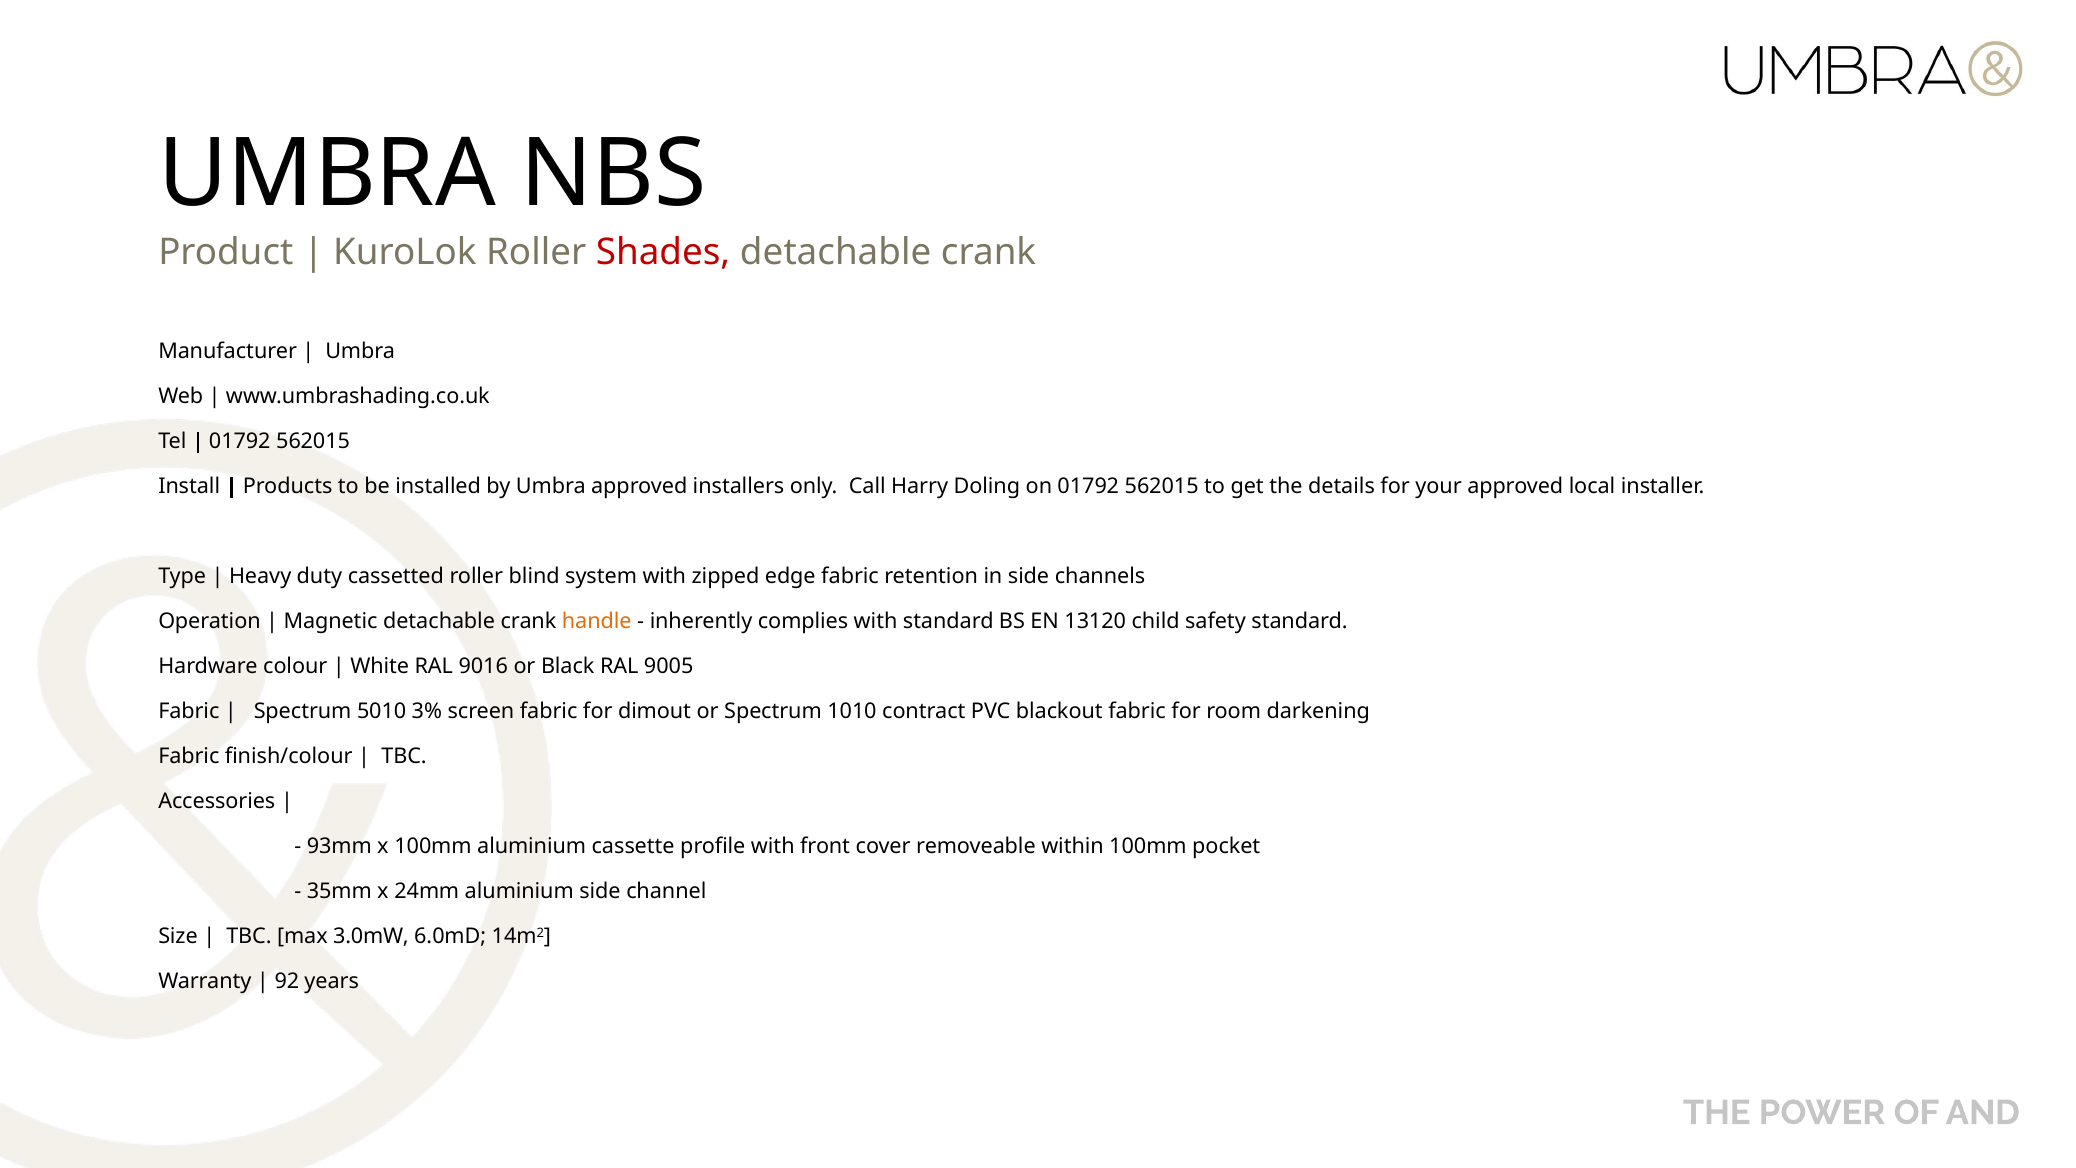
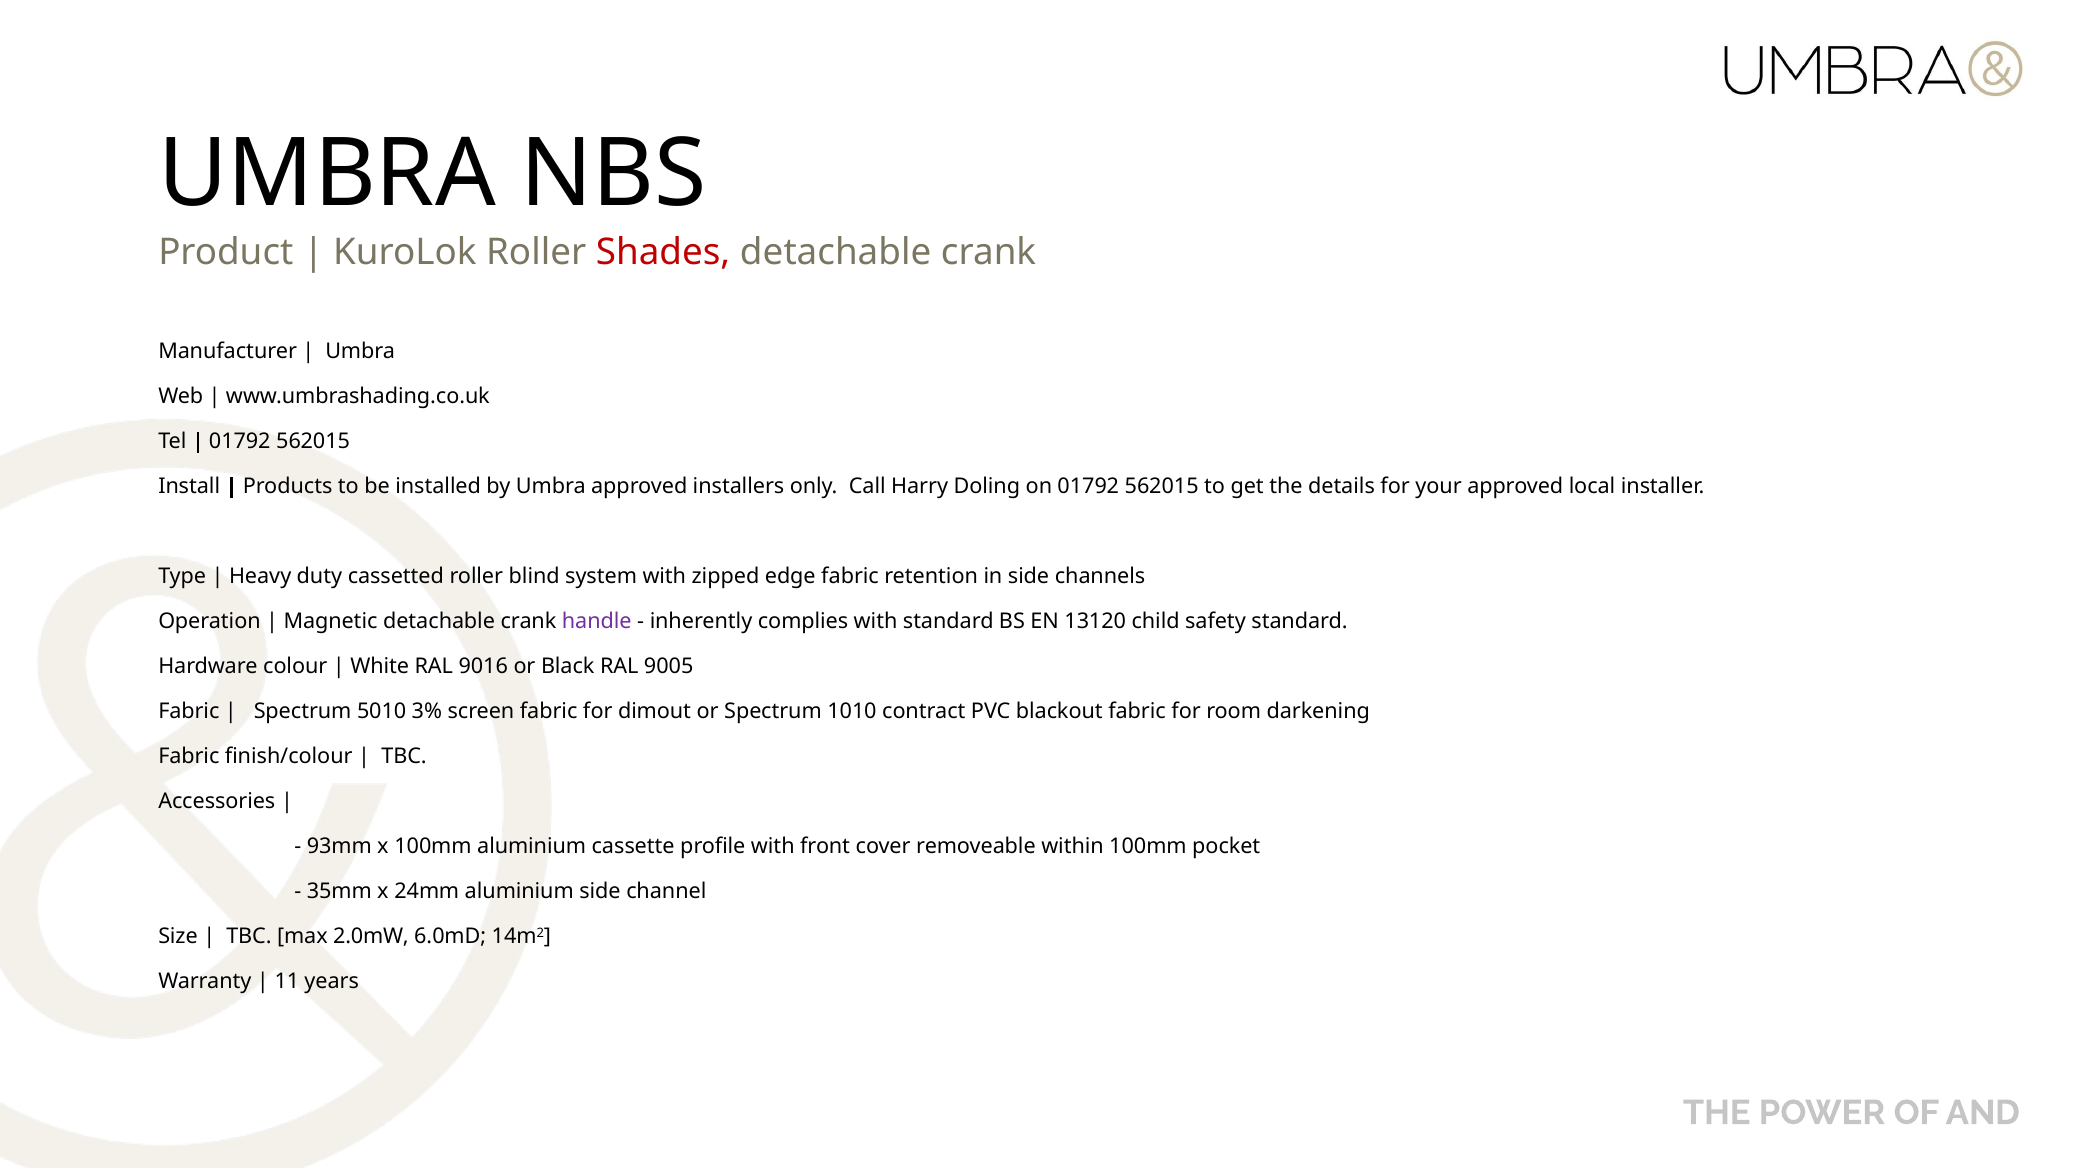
handle colour: orange -> purple
3.0mW: 3.0mW -> 2.0mW
92: 92 -> 11
